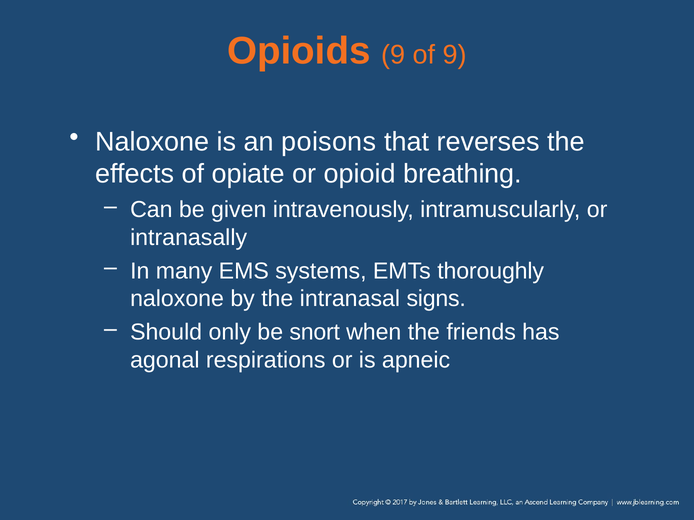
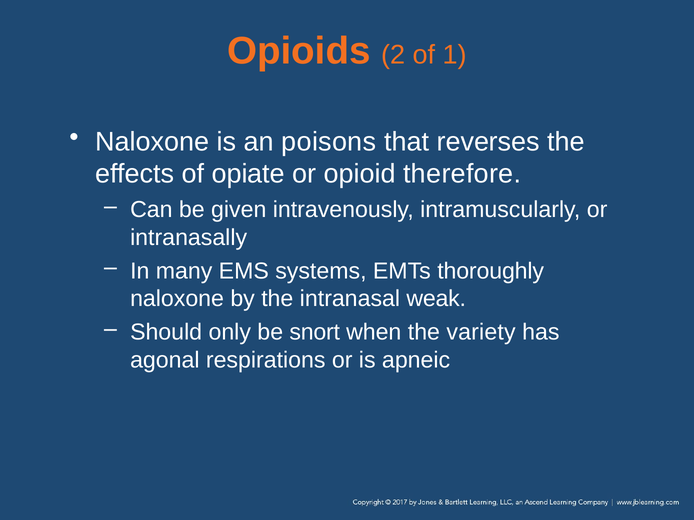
Opioids 9: 9 -> 2
of 9: 9 -> 1
breathing: breathing -> therefore
signs: signs -> weak
friends: friends -> variety
